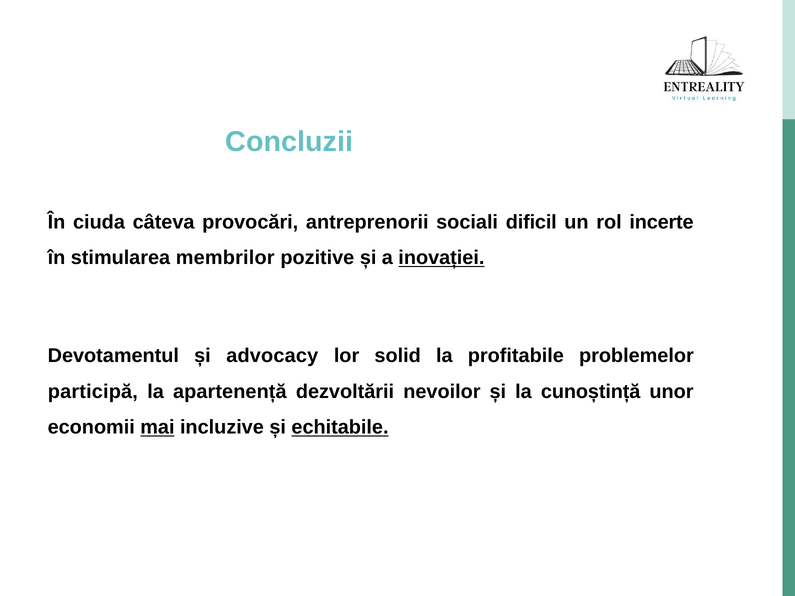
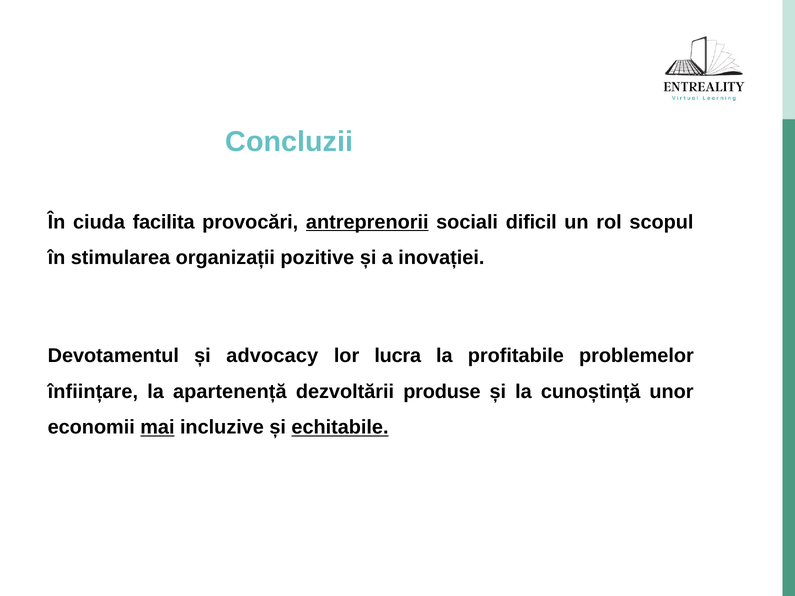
câteva: câteva -> facilita
antreprenorii underline: none -> present
incerte: incerte -> scopul
membrilor: membrilor -> organizații
inovației underline: present -> none
solid: solid -> lucra
participă: participă -> înființare
nevoilor: nevoilor -> produse
